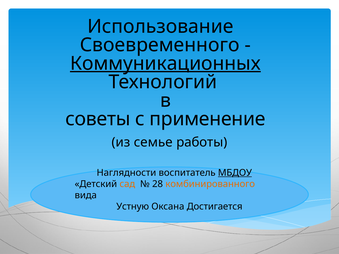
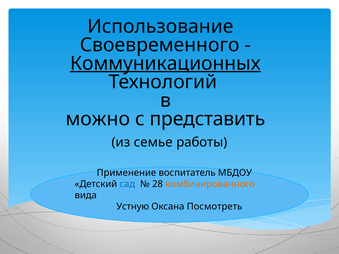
советы: советы -> можно
применение: применение -> представить
Наглядности: Наглядности -> Применение
МБДОУ underline: present -> none
сад colour: orange -> blue
Достигается: Достигается -> Посмотреть
